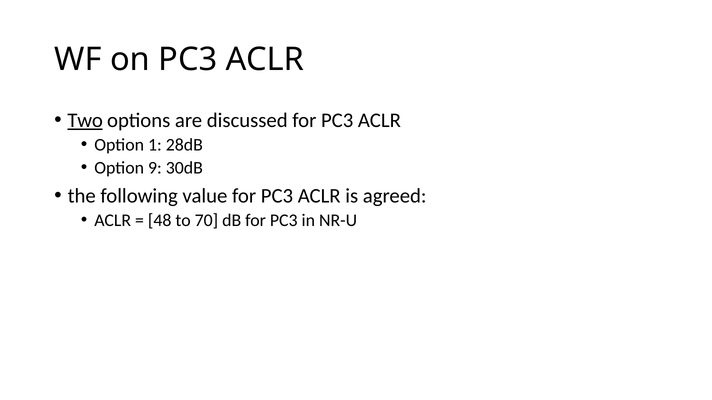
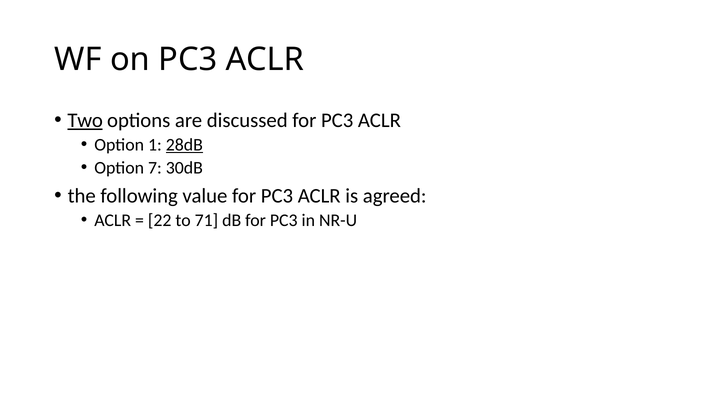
28dB underline: none -> present
9: 9 -> 7
48: 48 -> 22
70: 70 -> 71
